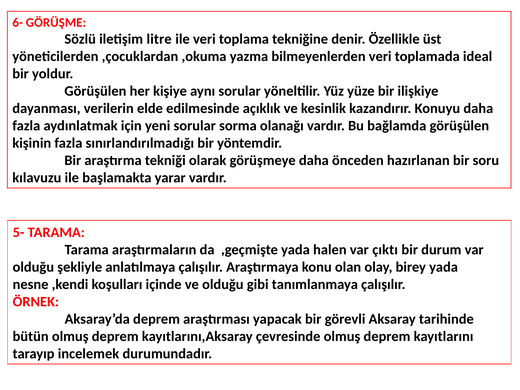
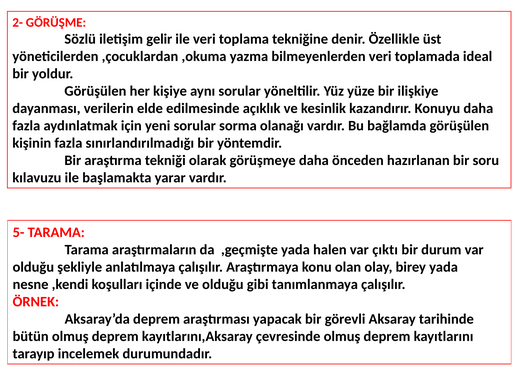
6-: 6- -> 2-
litre: litre -> gelir
